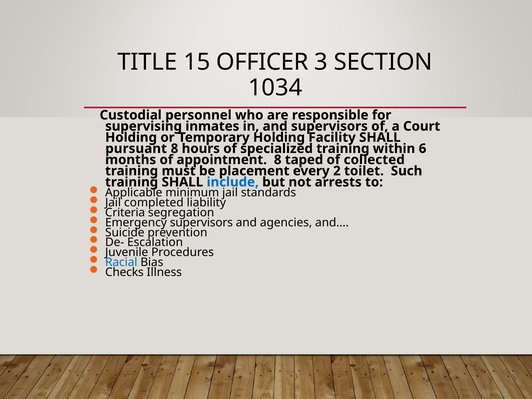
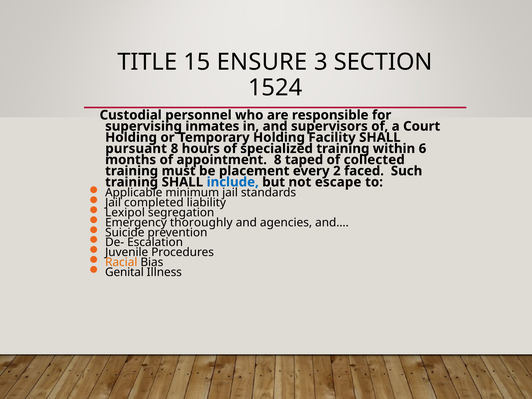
OFFICER: OFFICER -> ENSURE
1034: 1034 -> 1524
toilet: toilet -> faced
arrests: arrests -> escape
Criteria: Criteria -> Lexipol
Emergency supervisors: supervisors -> thoroughly
Racial colour: blue -> orange
Checks: Checks -> Genital
